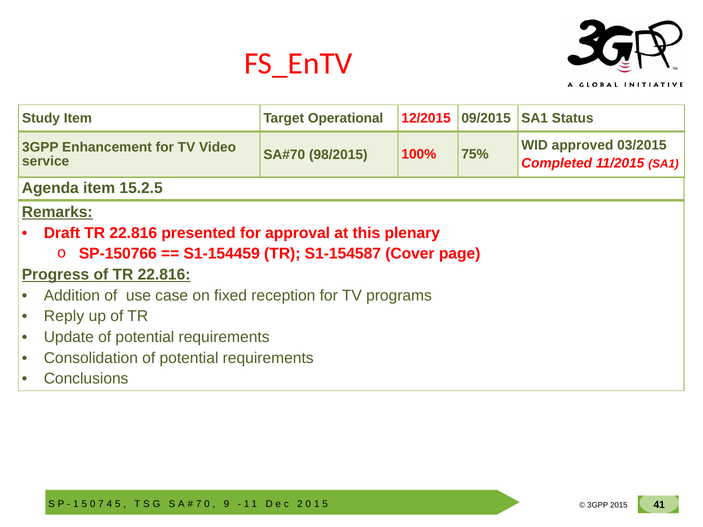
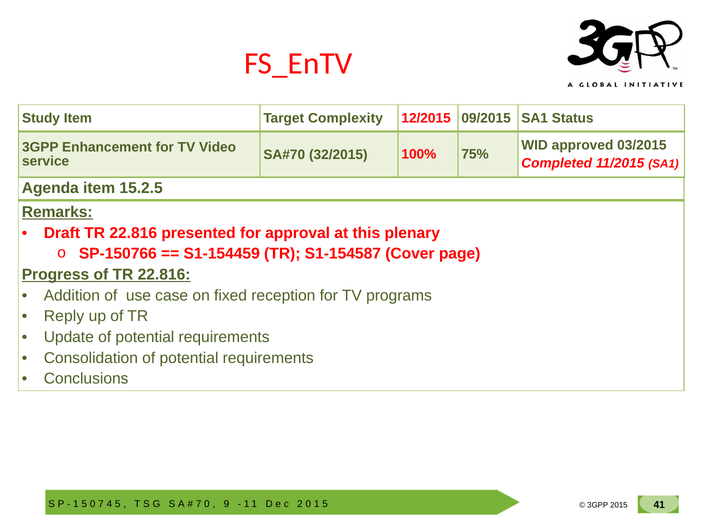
Operational: Operational -> Complexity
98/2015: 98/2015 -> 32/2015
